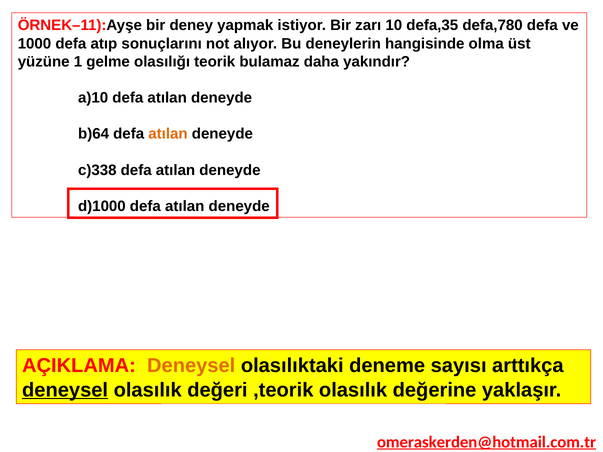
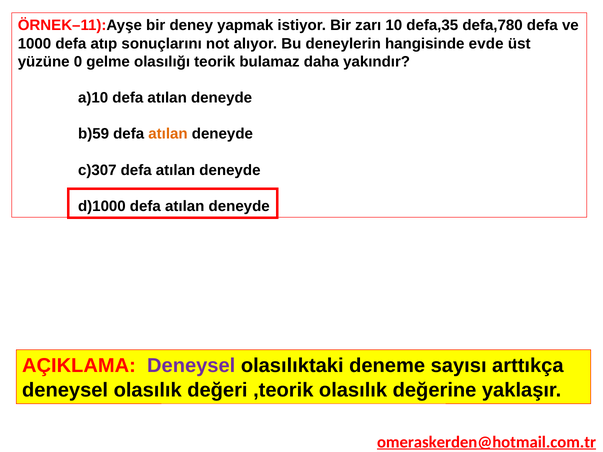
olma: olma -> evde
1: 1 -> 0
b)64: b)64 -> b)59
c)338: c)338 -> c)307
Deneysel at (191, 366) colour: orange -> purple
deneysel at (65, 390) underline: present -> none
